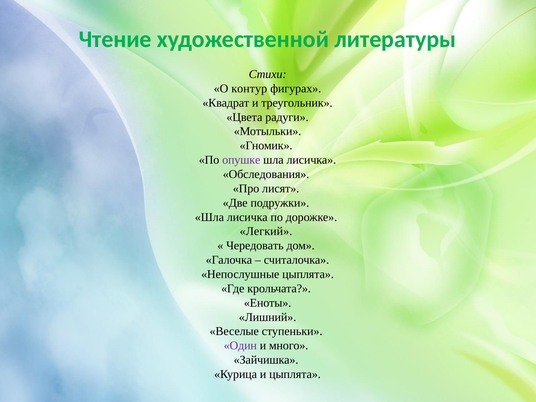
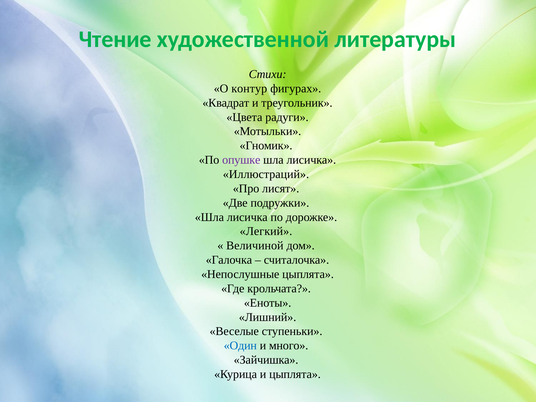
Обследования: Обследования -> Иллюстраций
Чередовать: Чередовать -> Величиной
Один colour: purple -> blue
